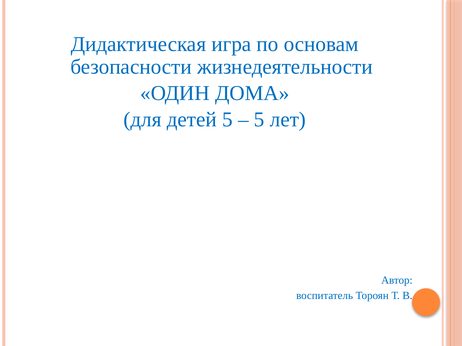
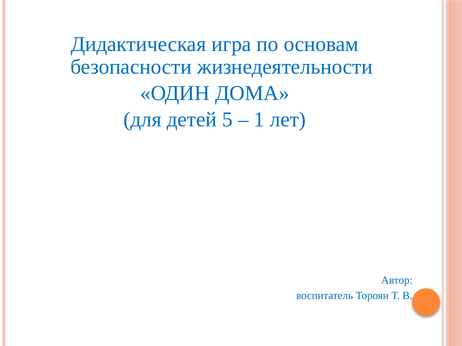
5 at (259, 120): 5 -> 1
